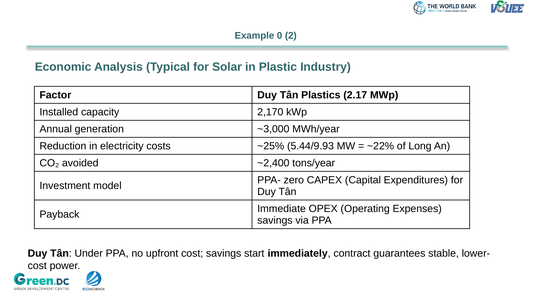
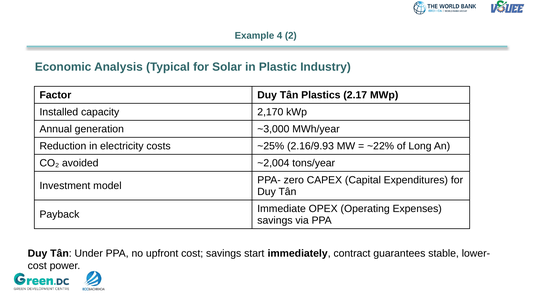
0: 0 -> 4
5.44/9.93: 5.44/9.93 -> 2.16/9.93
~2,400: ~2,400 -> ~2,004
